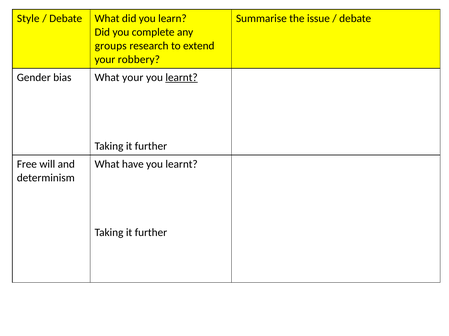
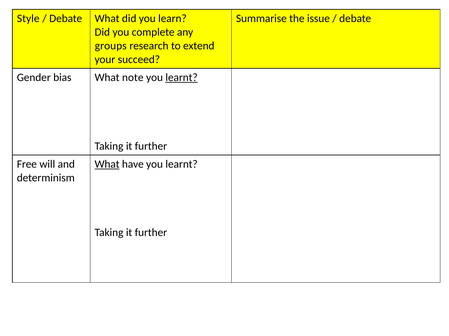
robbery: robbery -> succeed
What your: your -> note
What at (107, 165) underline: none -> present
